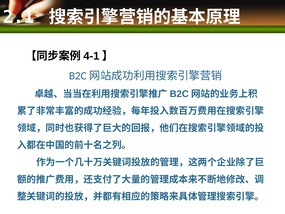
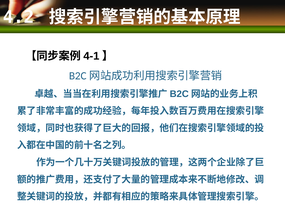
2.1: 2.1 -> 4.2
